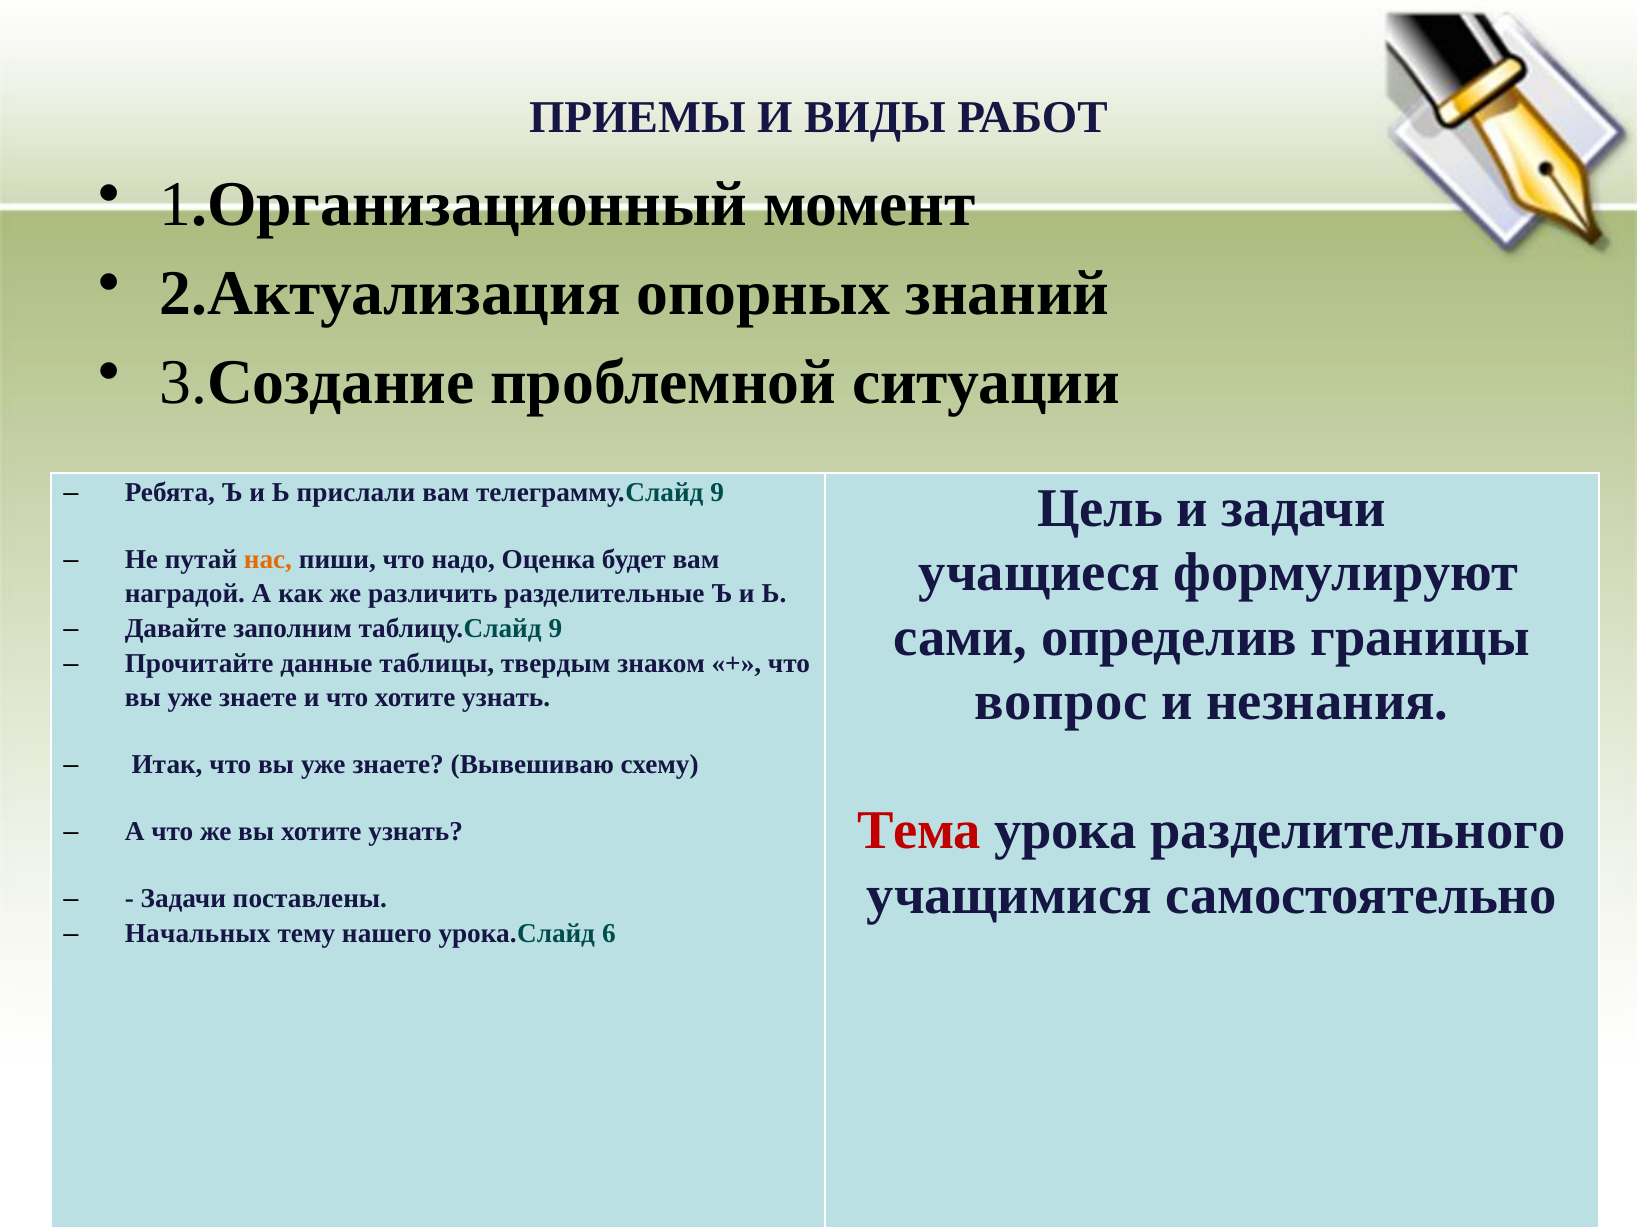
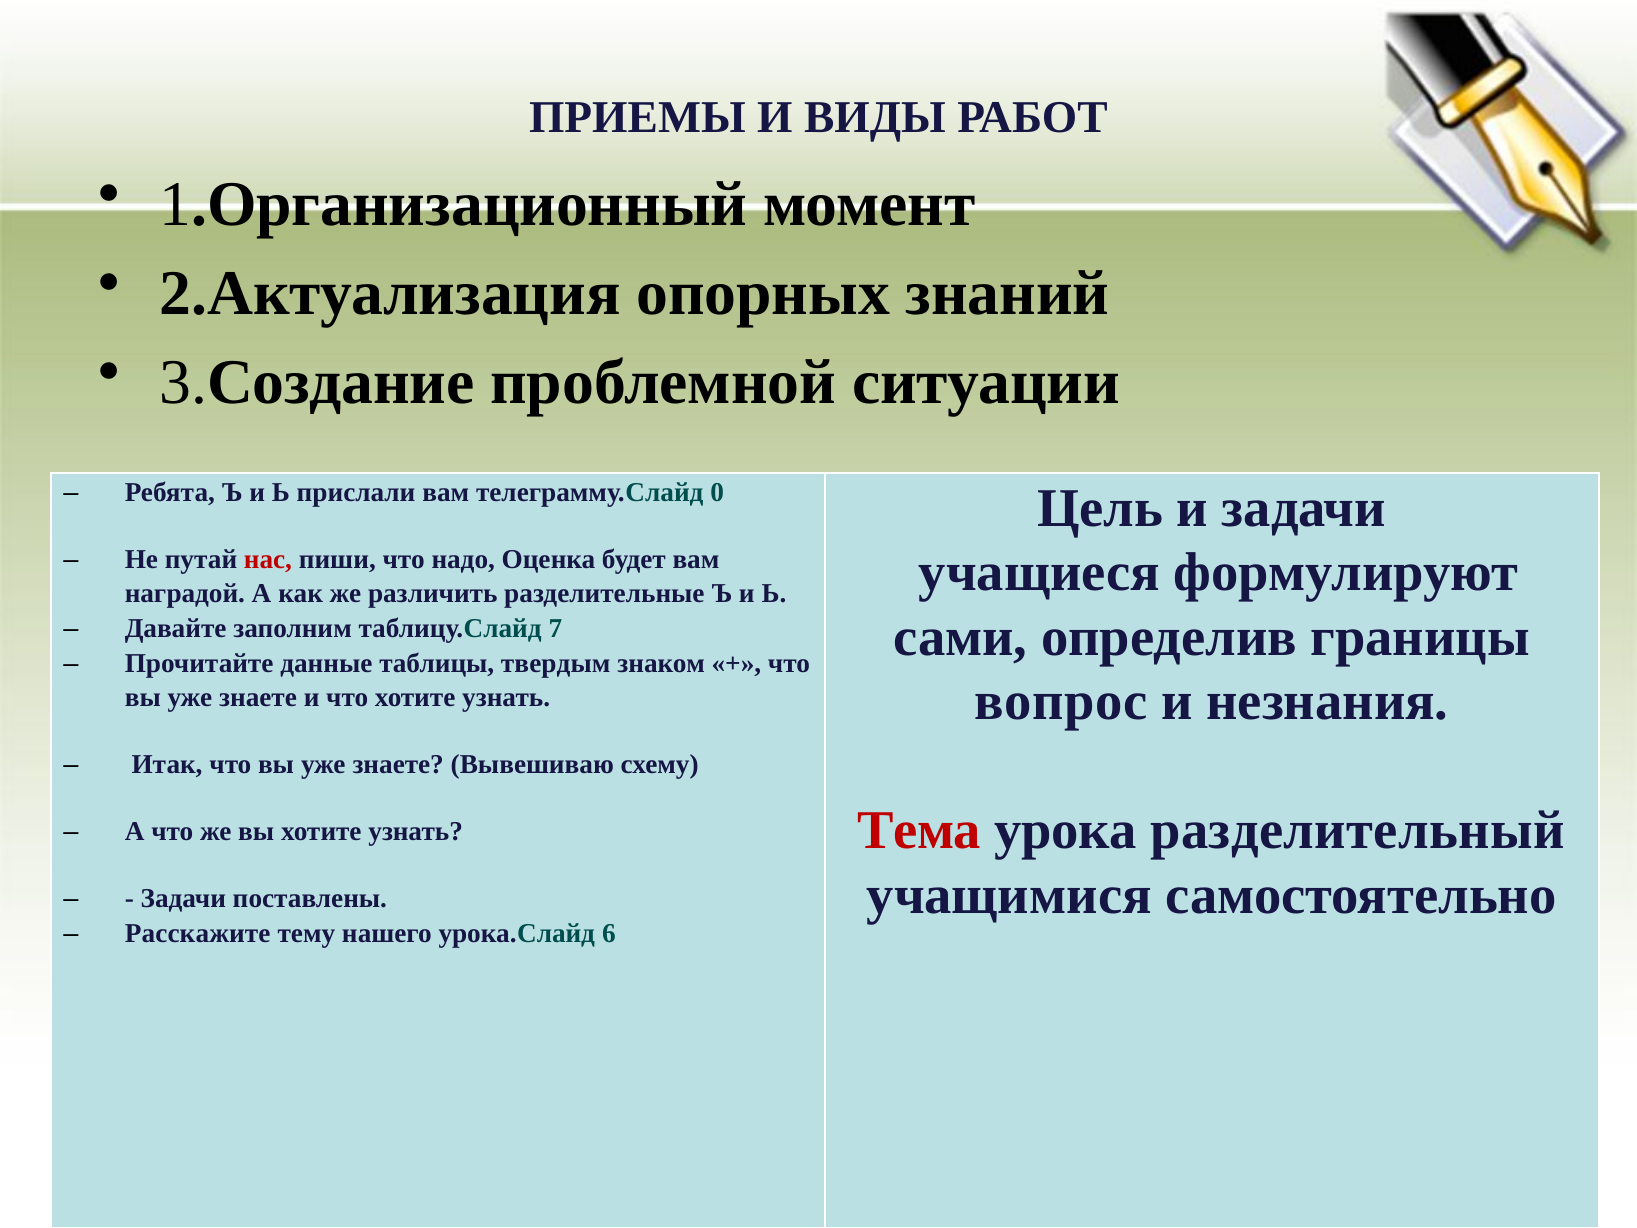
телеграмму.Слайд 9: 9 -> 0
нас colour: orange -> red
таблицу.Слайд 9: 9 -> 7
разделительного: разделительного -> разделительный
Начальных: Начальных -> Расскажите
